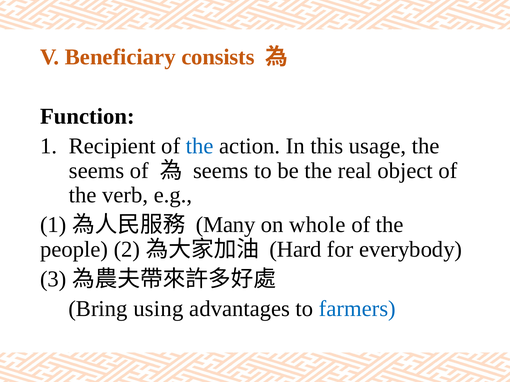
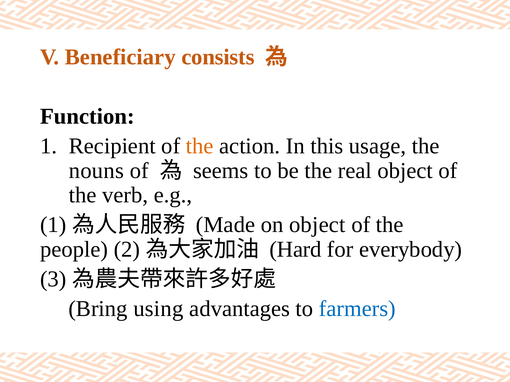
the at (200, 146) colour: blue -> orange
seems at (97, 171): seems -> nouns
Many: Many -> Made
on whole: whole -> object
